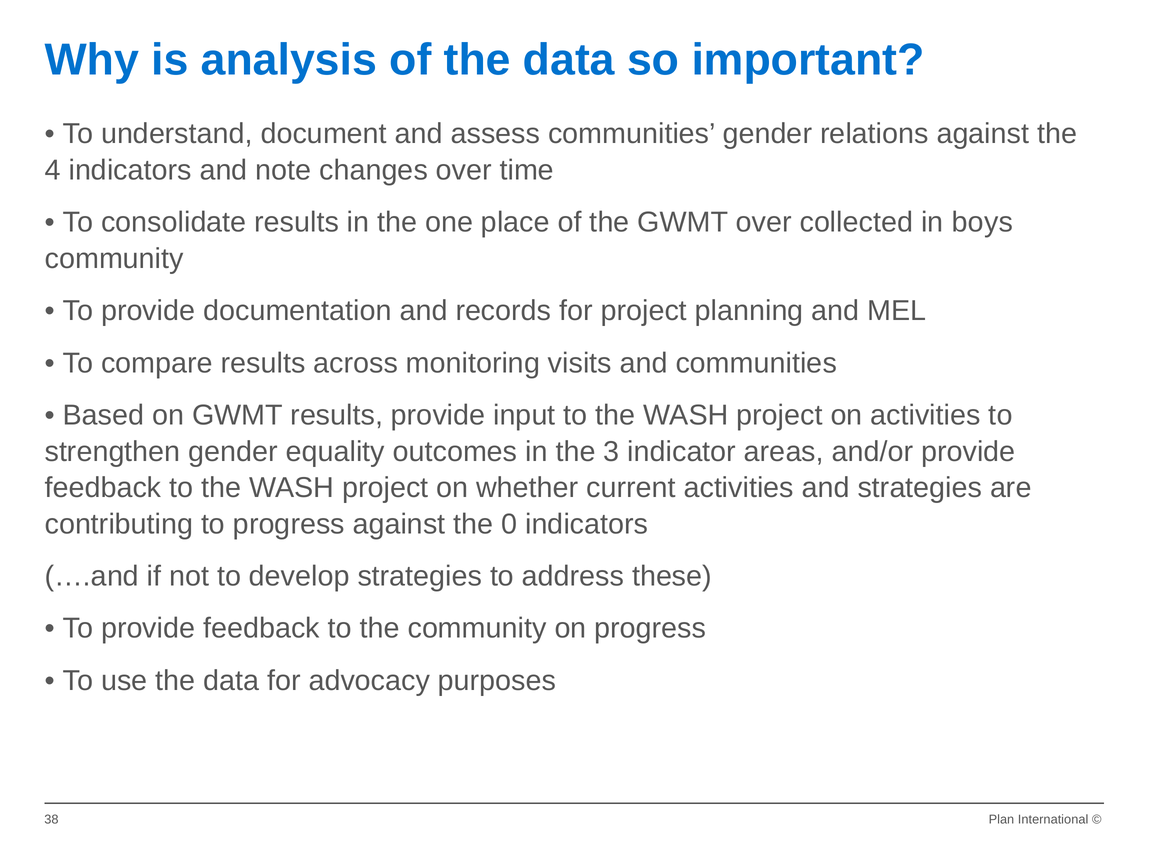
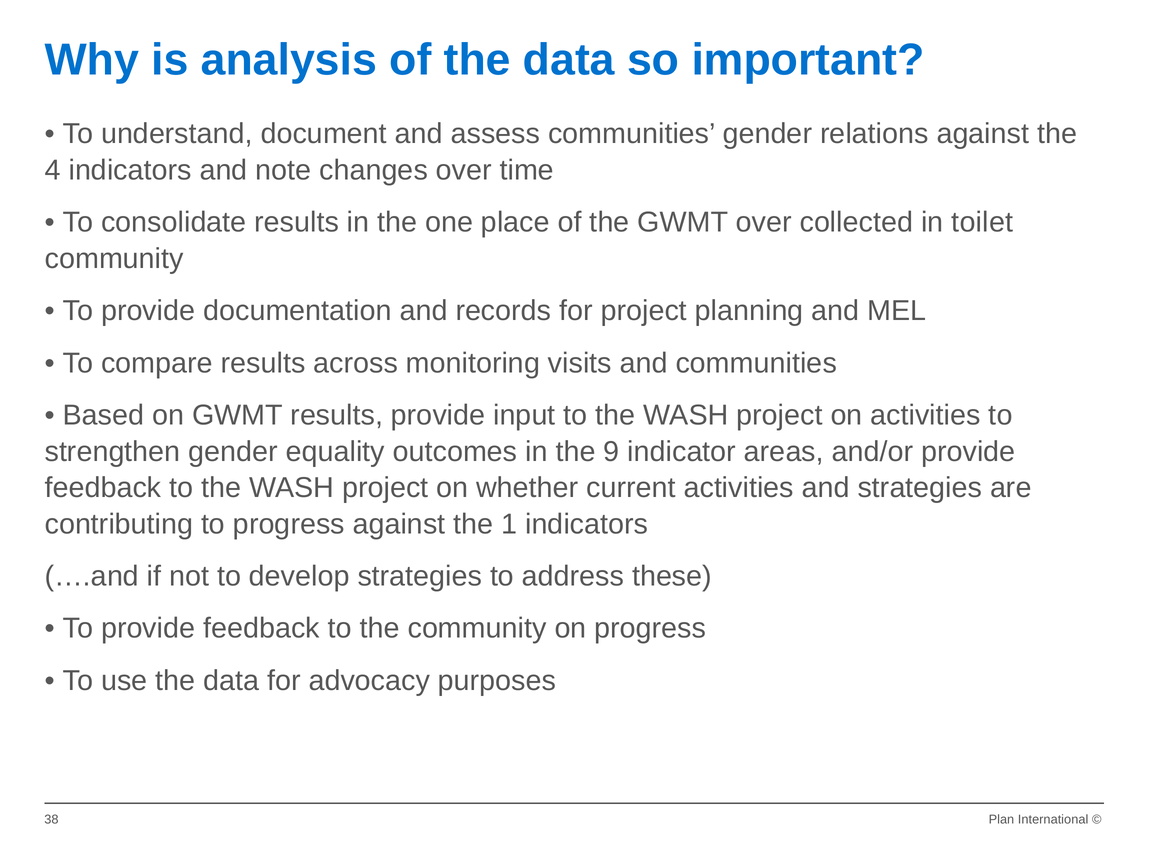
boys: boys -> toilet
3: 3 -> 9
0: 0 -> 1
